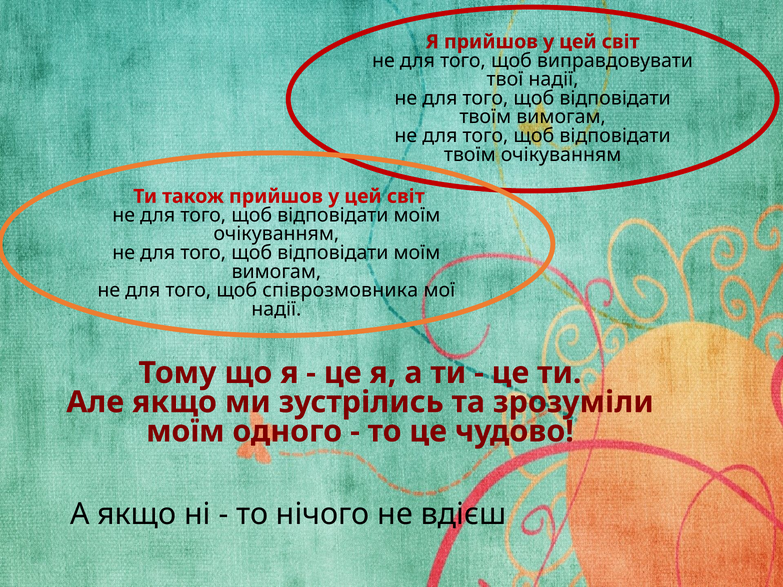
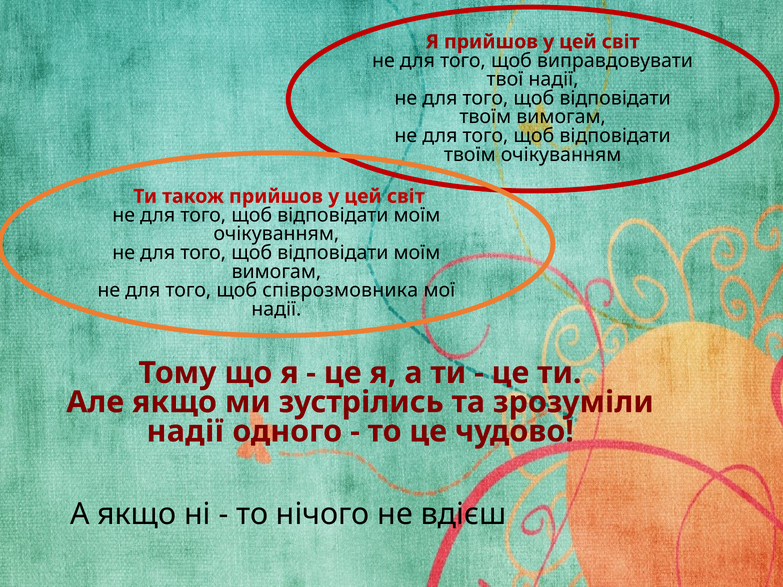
моїм at (185, 432): моїм -> надії
